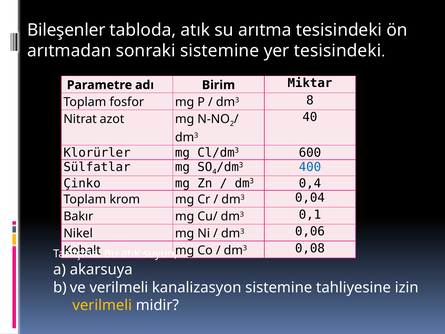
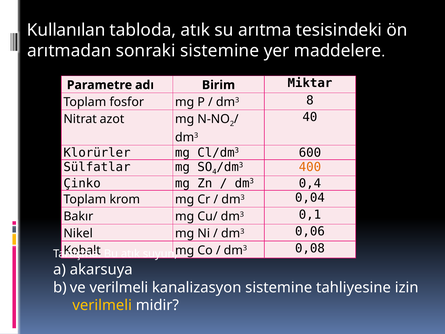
Bileşenler: Bileşenler -> Kullanılan
yer tesisindeki: tesisindeki -> maddelere
400 colour: blue -> orange
